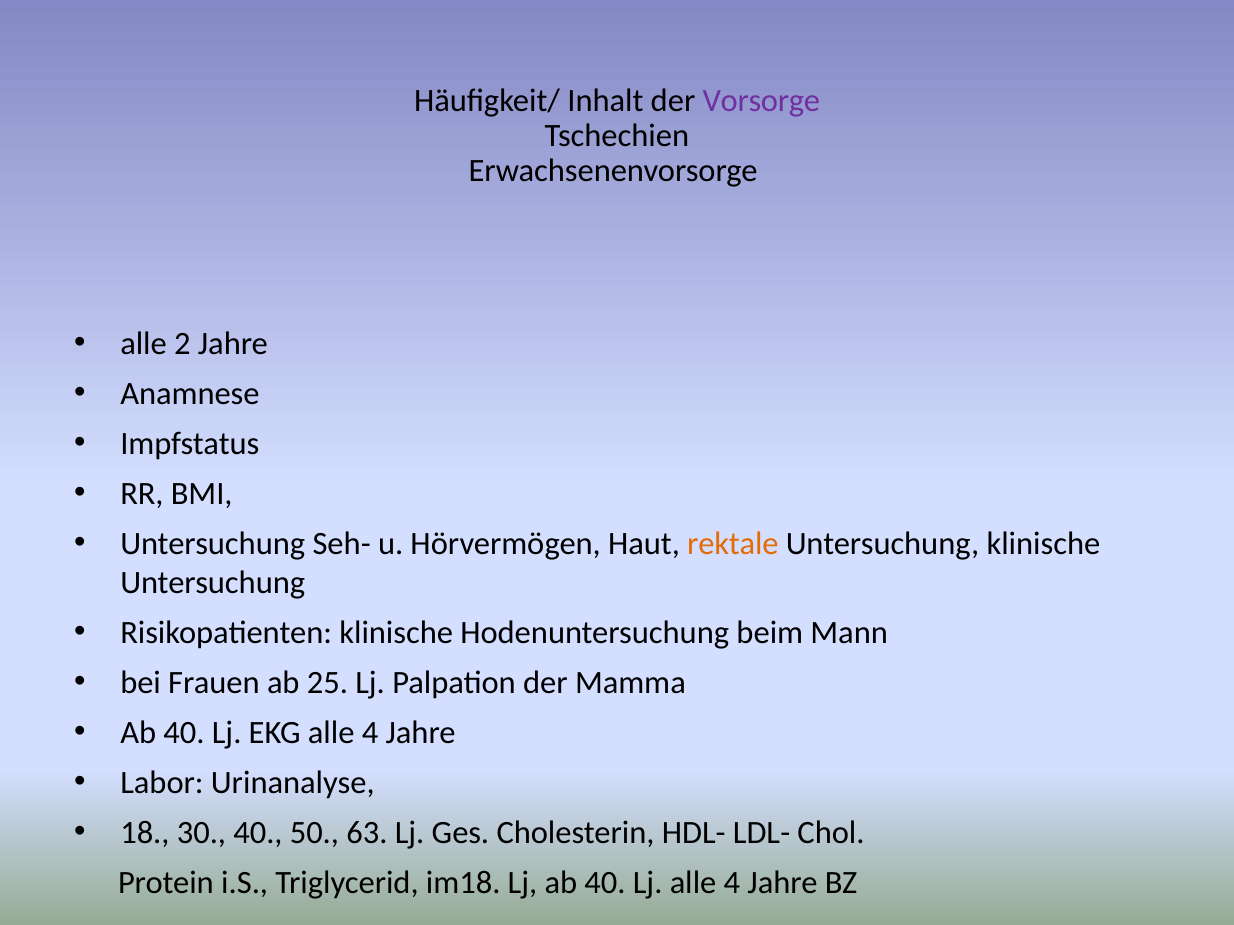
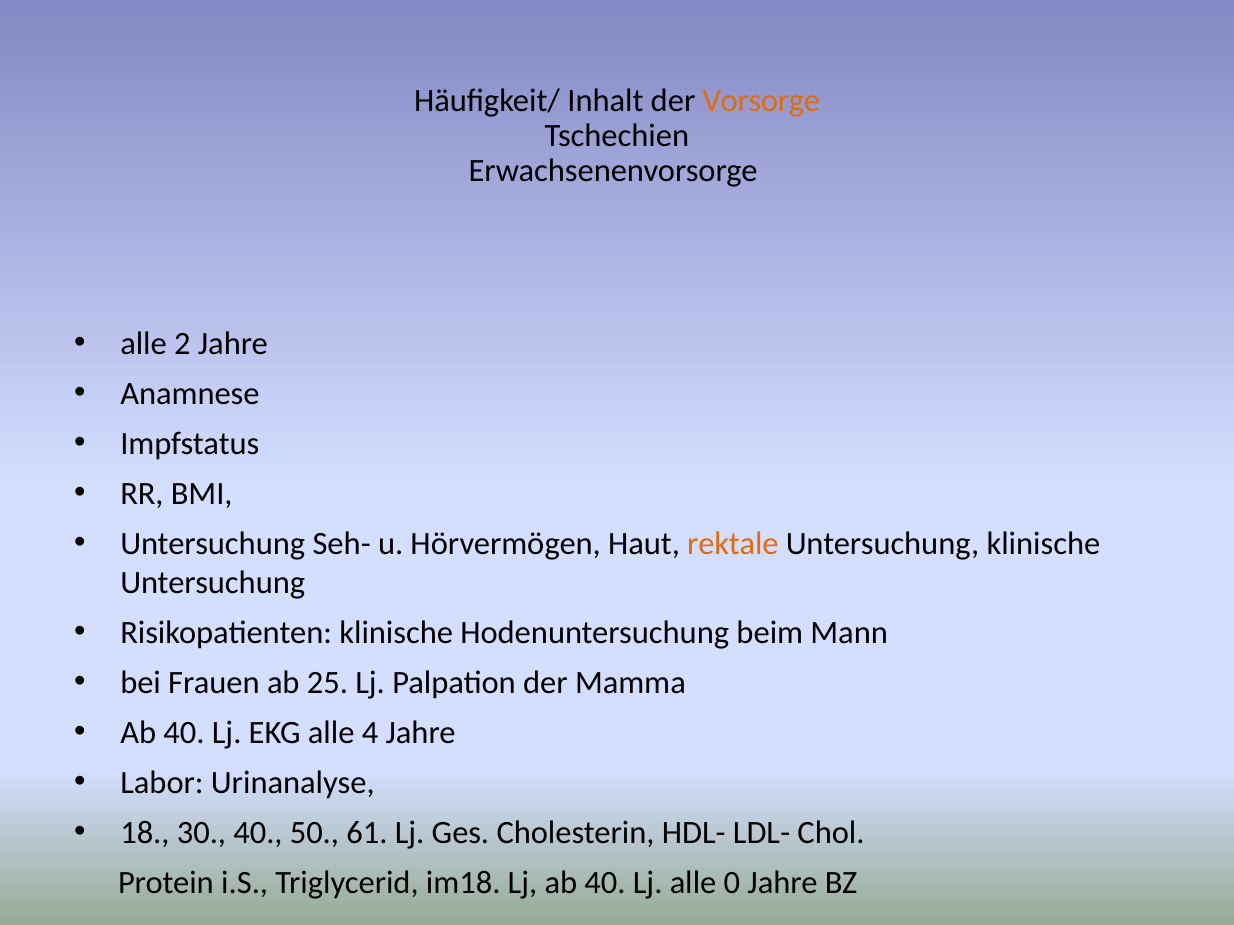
Vorsorge colour: purple -> orange
63: 63 -> 61
Lj alle 4: 4 -> 0
